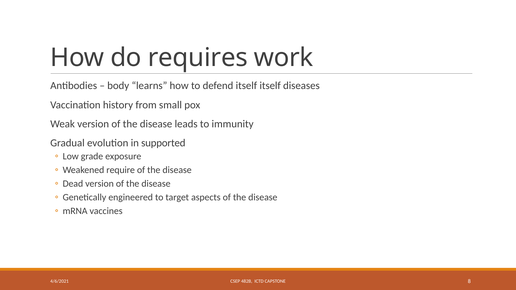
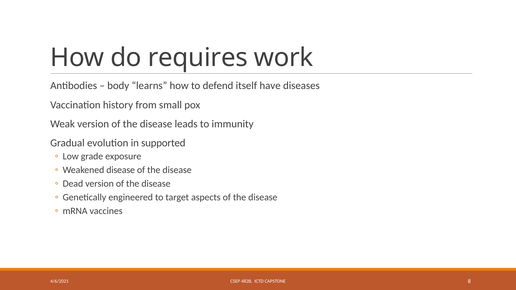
itself itself: itself -> have
Weakened require: require -> disease
